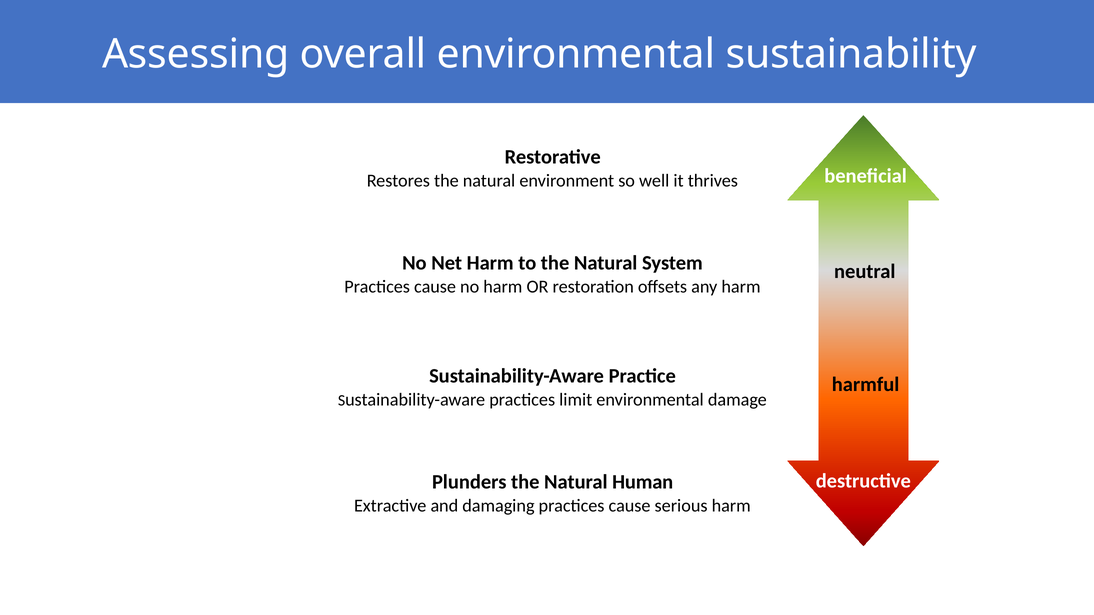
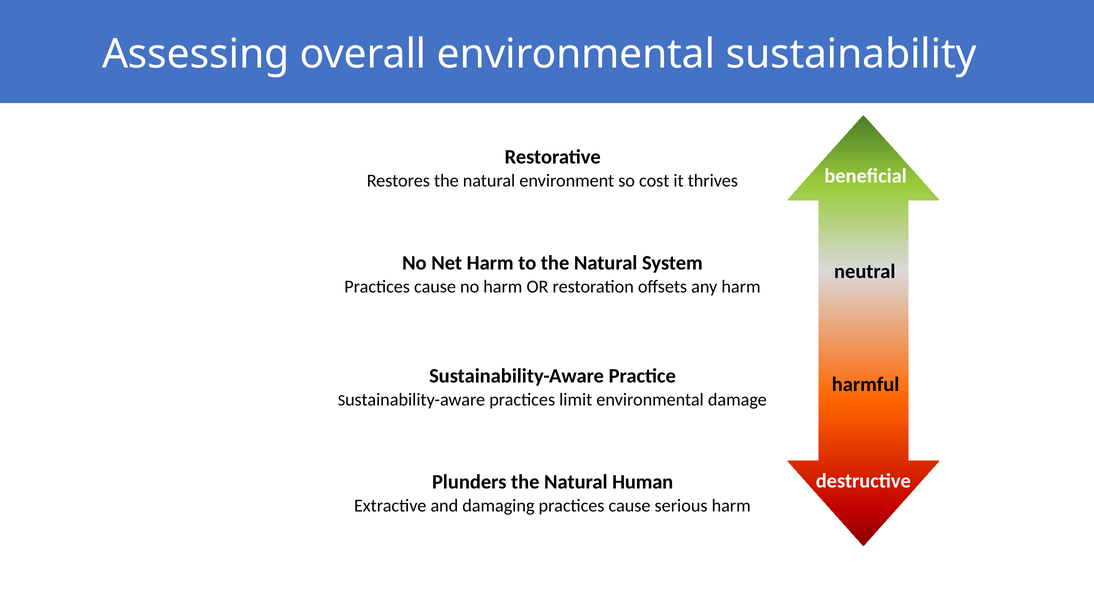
well: well -> cost
